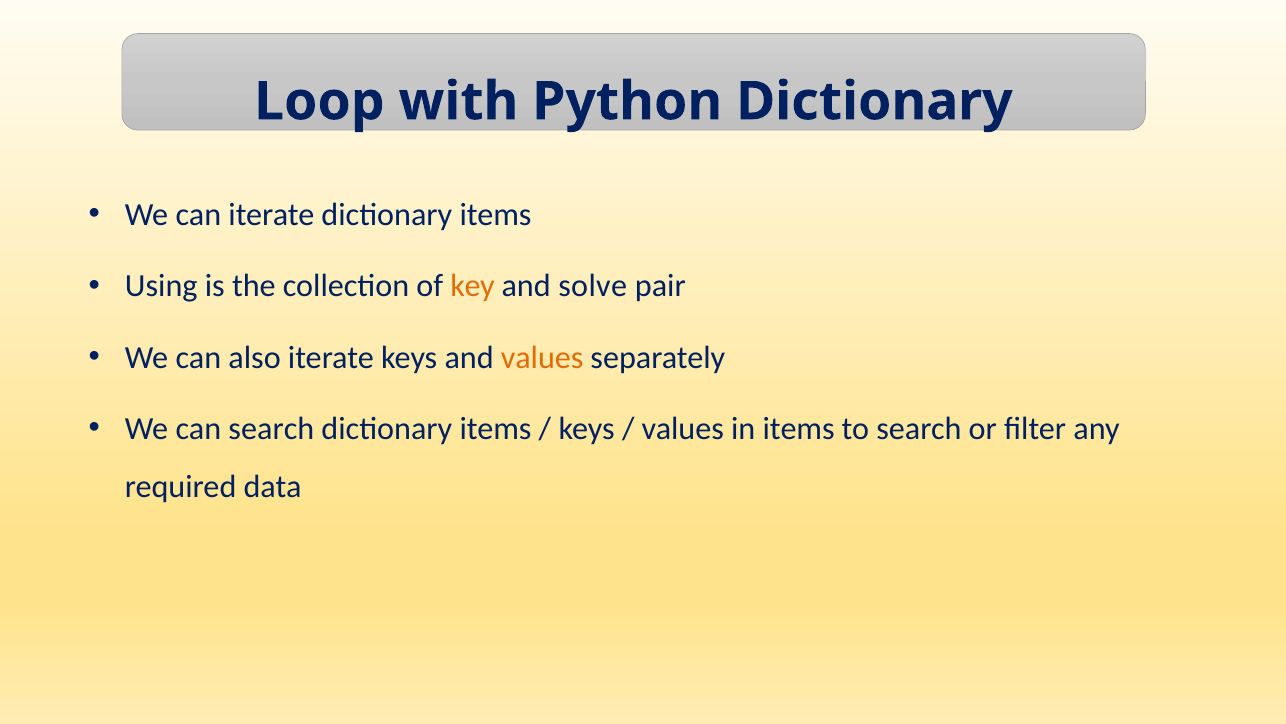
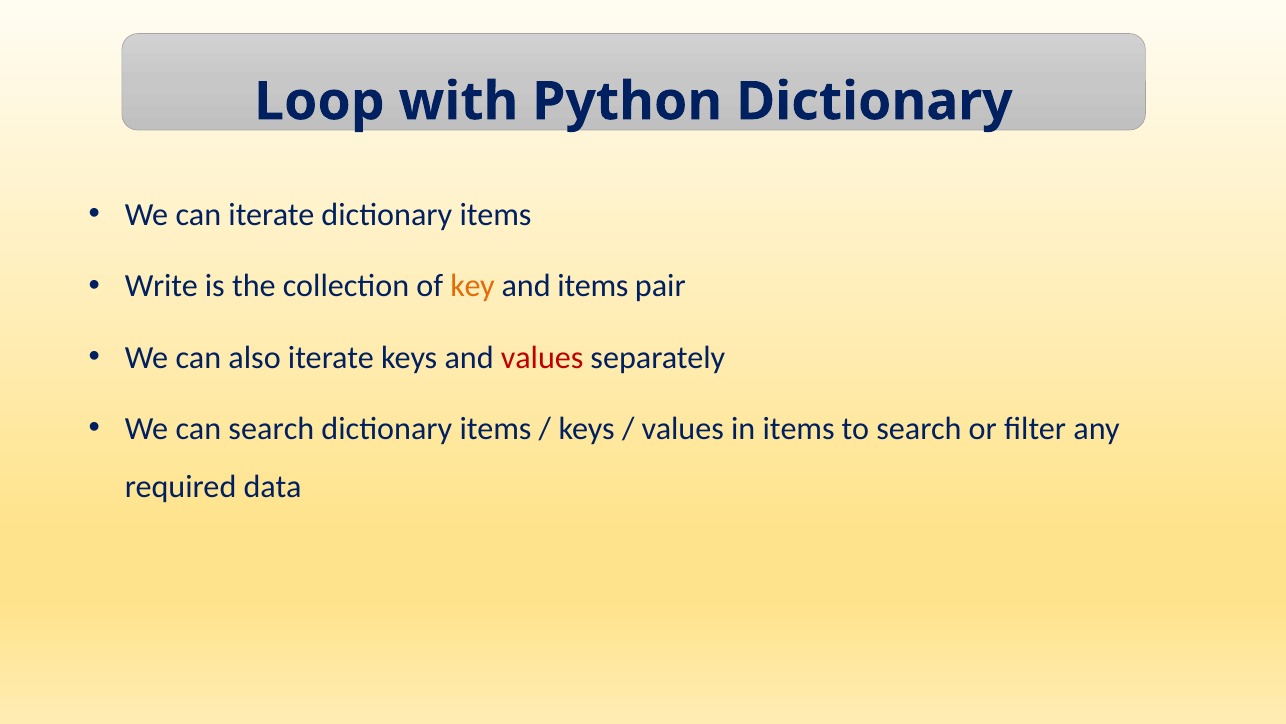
Using: Using -> Write
and solve: solve -> items
values at (542, 357) colour: orange -> red
